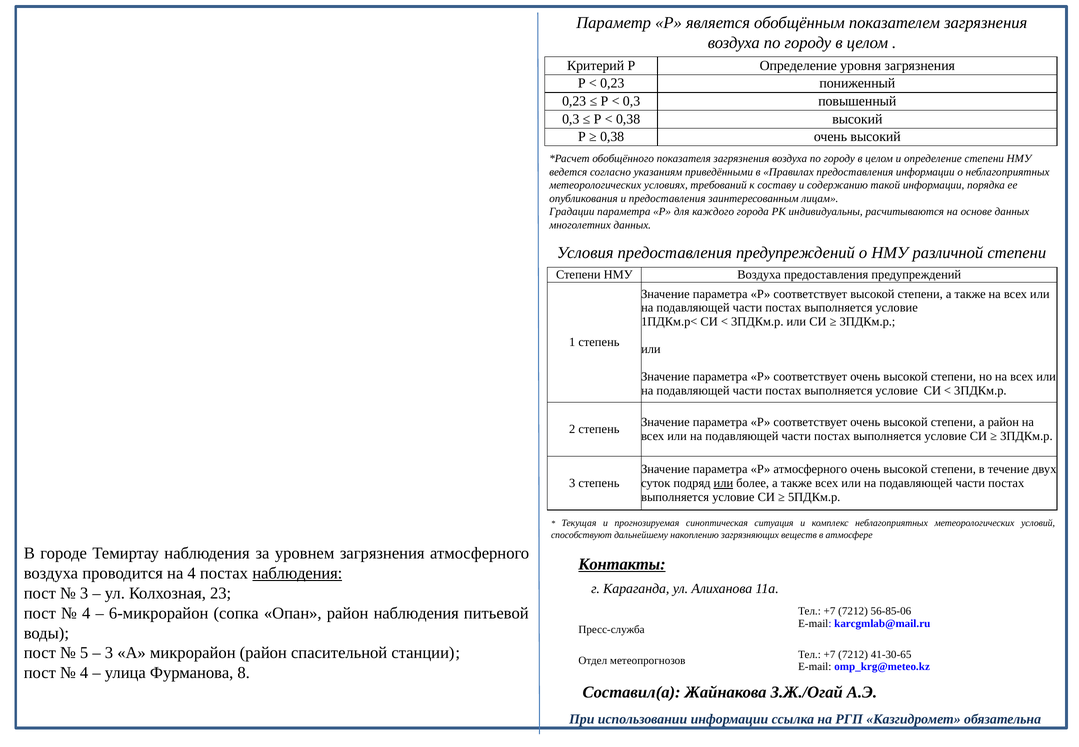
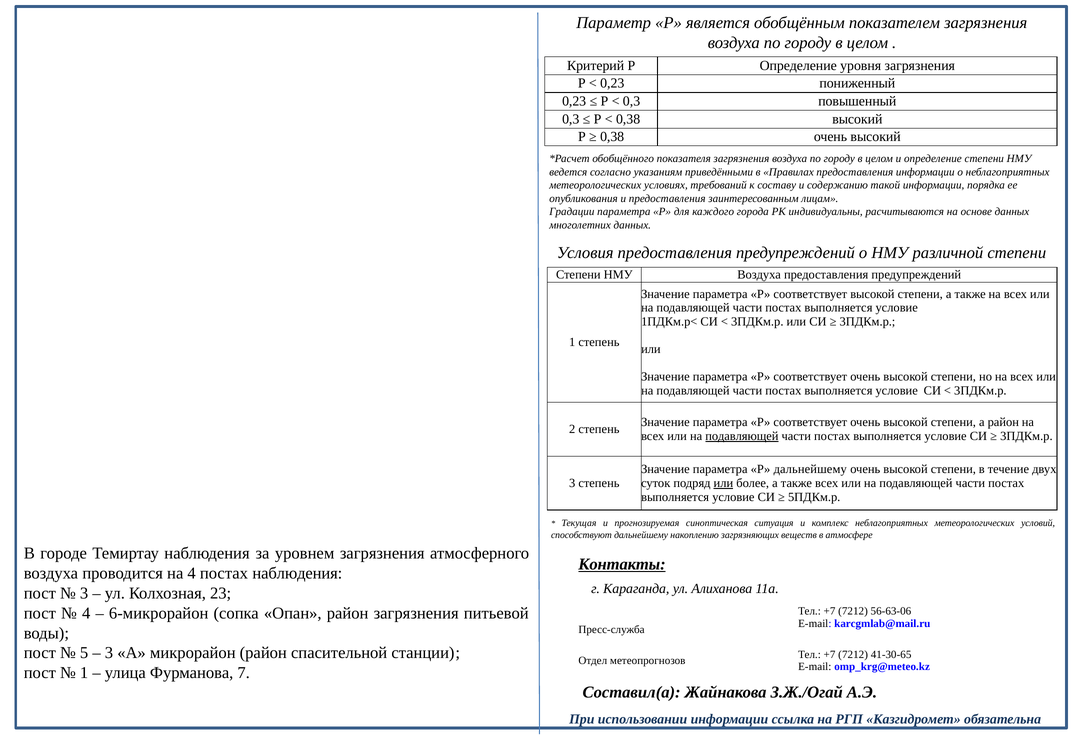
подавляющей at (742, 436) underline: none -> present
Р атмосферного: атмосферного -> дальнейшему
наблюдения at (297, 573) underline: present -> none
район наблюдения: наблюдения -> загрязнения
56-85-06: 56-85-06 -> 56-63-06
4 at (84, 673): 4 -> 1
8: 8 -> 7
